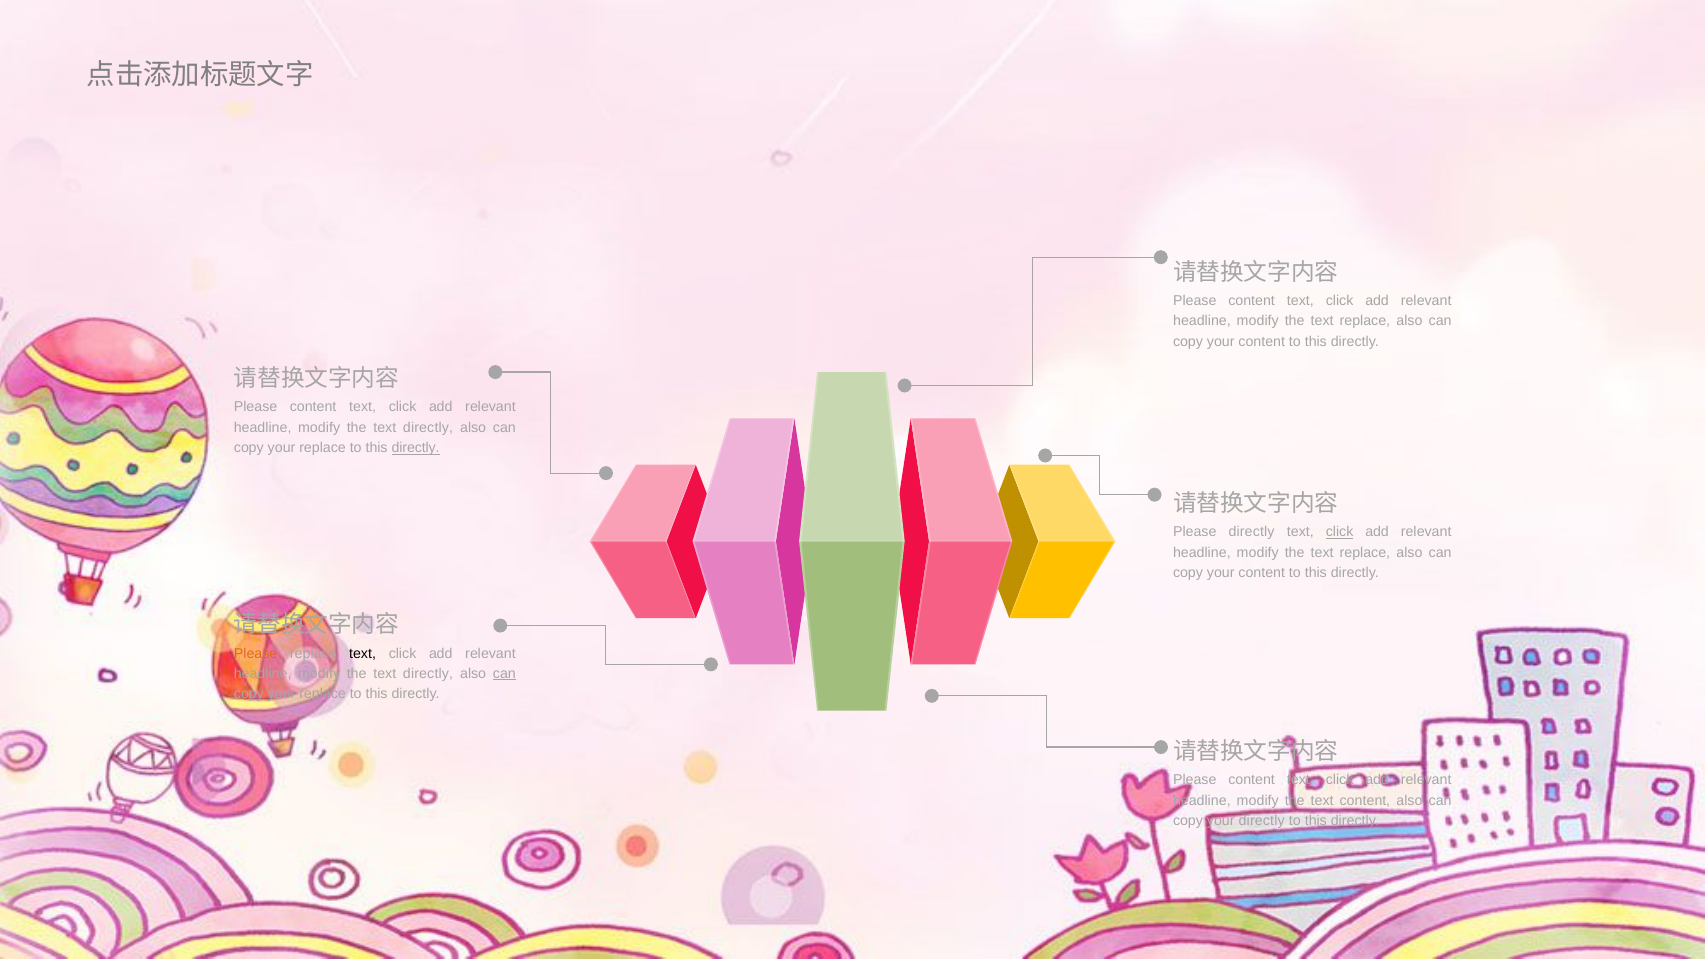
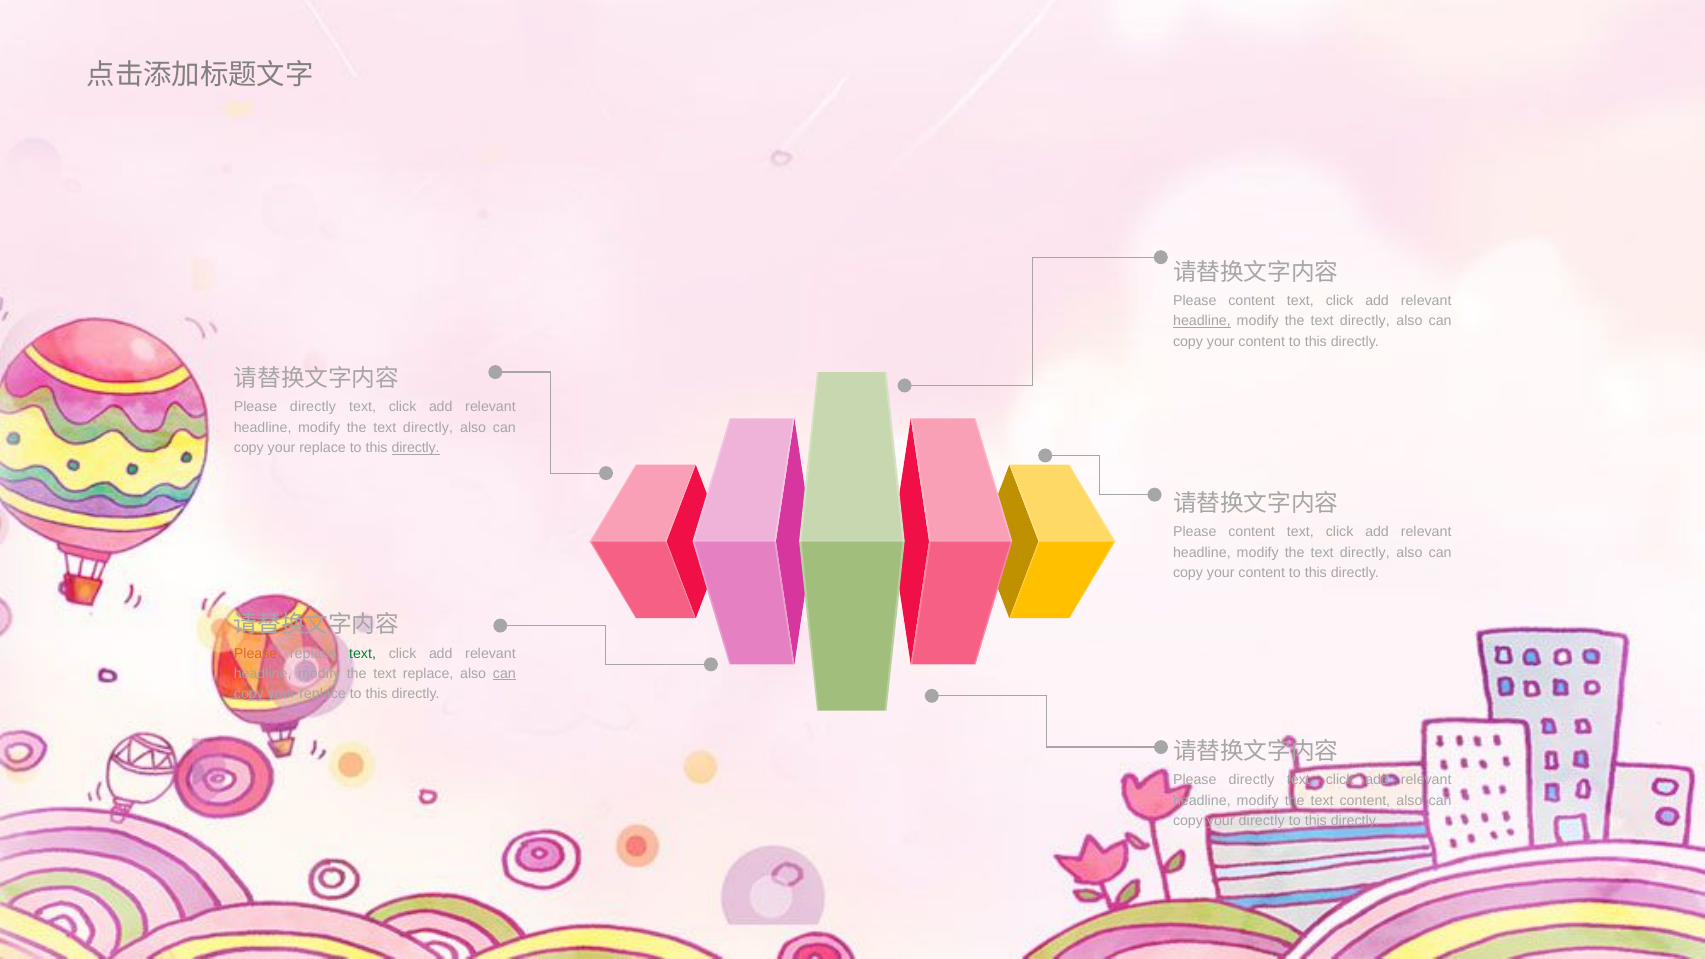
headline at (1202, 321) underline: none -> present
replace at (1365, 321): replace -> directly
content at (313, 407): content -> directly
directly at (1252, 532): directly -> content
click at (1340, 532) underline: present -> none
replace at (1365, 552): replace -> directly
text at (363, 654) colour: black -> green
directly at (428, 674): directly -> replace
content at (1252, 780): content -> directly
